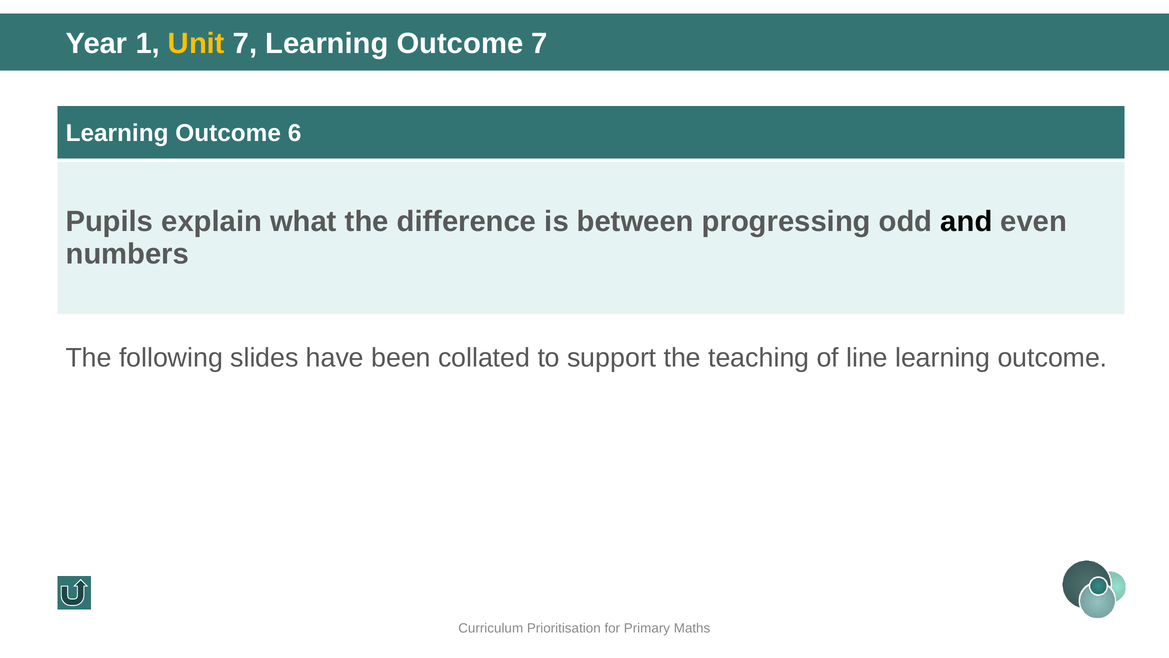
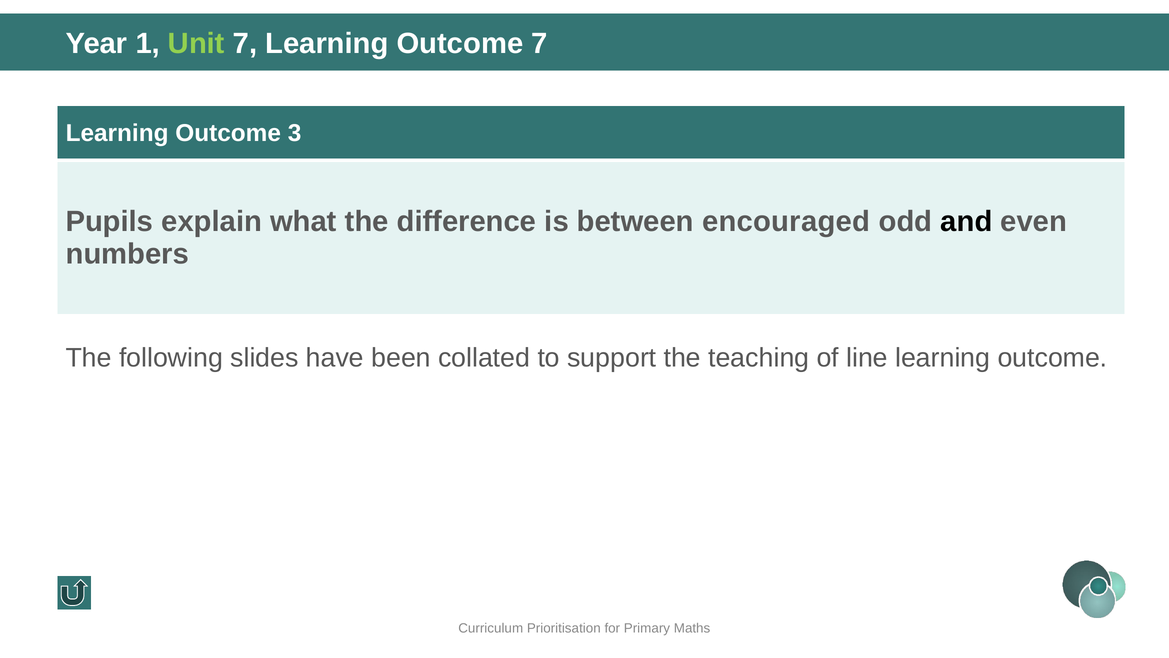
Unit colour: yellow -> light green
6: 6 -> 3
progressing: progressing -> encouraged
